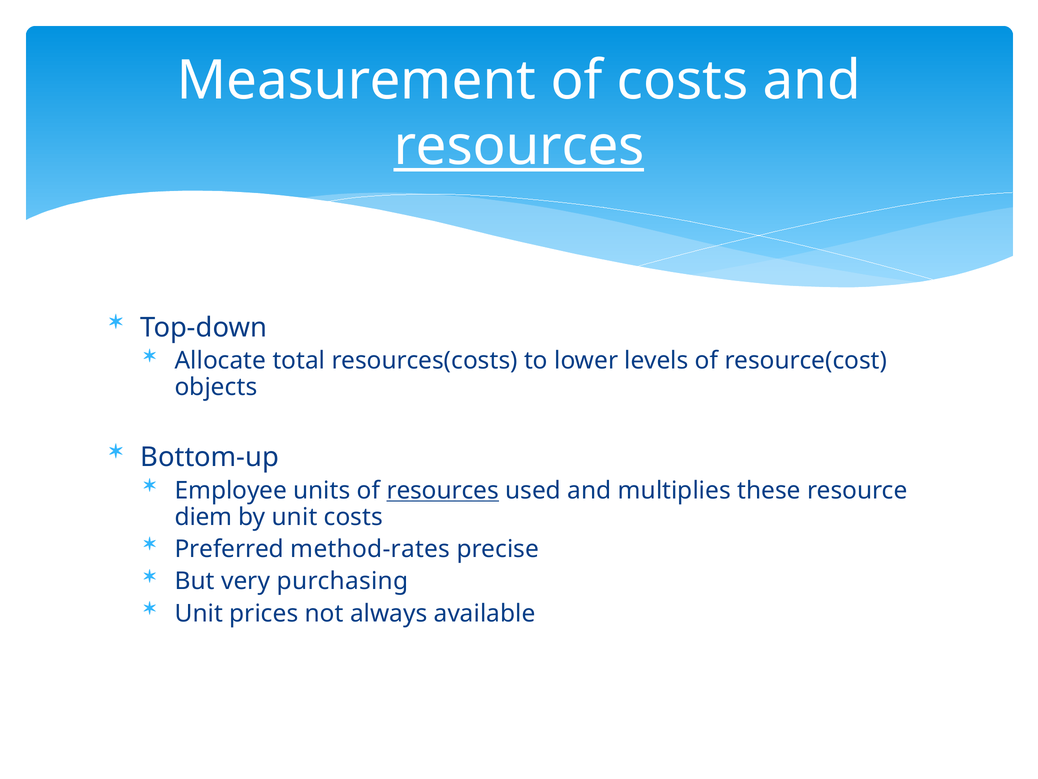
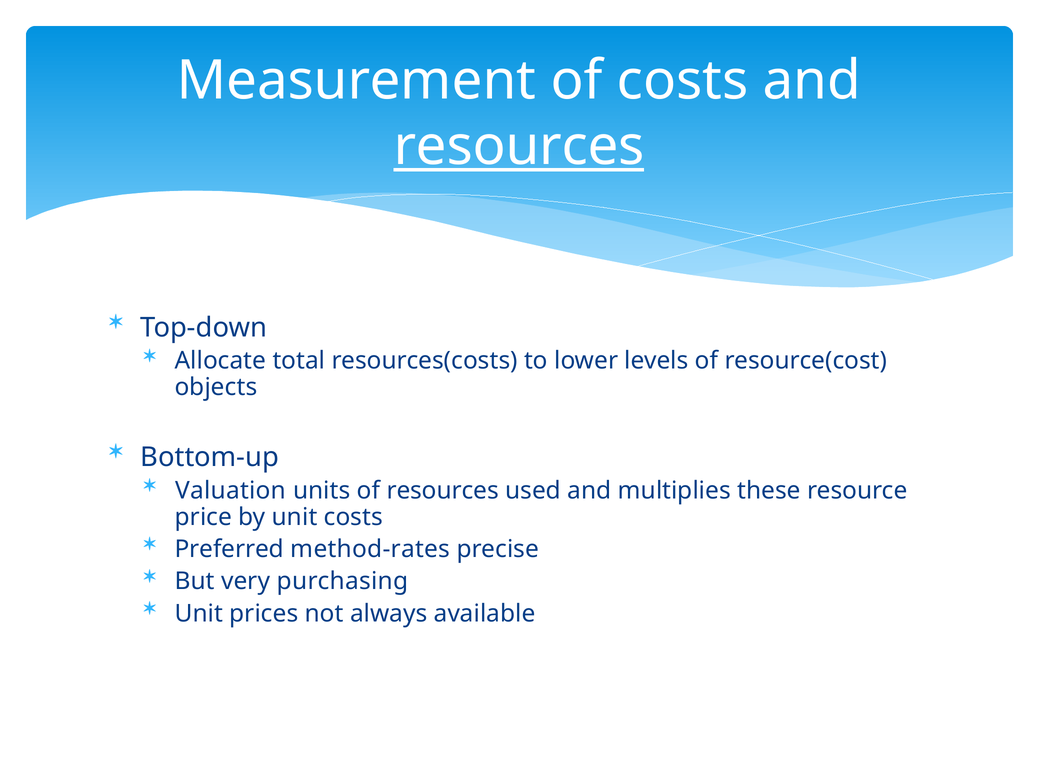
Employee: Employee -> Valuation
resources at (443, 490) underline: present -> none
diem: diem -> price
